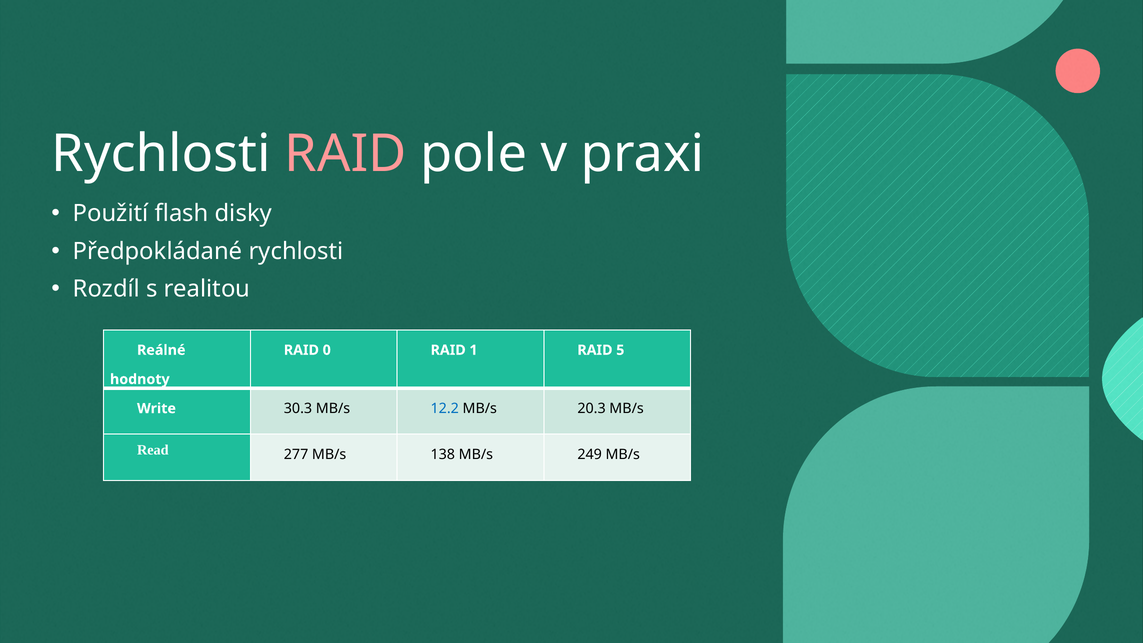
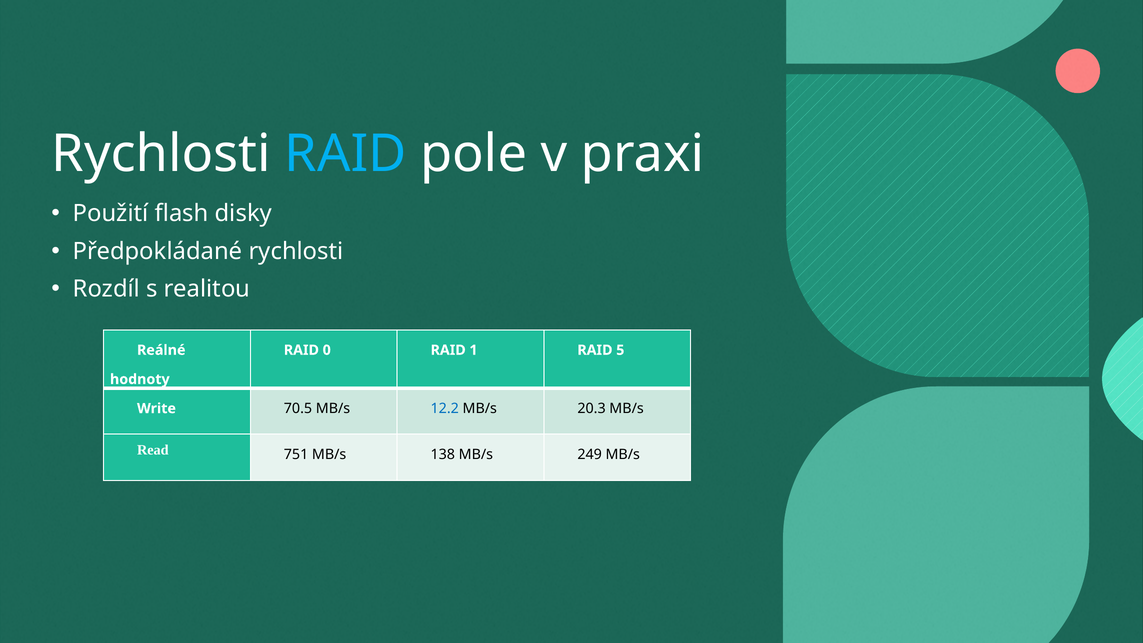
RAID at (345, 154) colour: pink -> light blue
30.3: 30.3 -> 70.5
277: 277 -> 751
